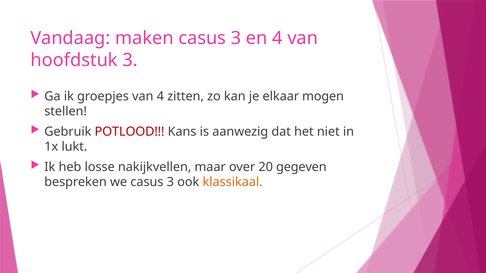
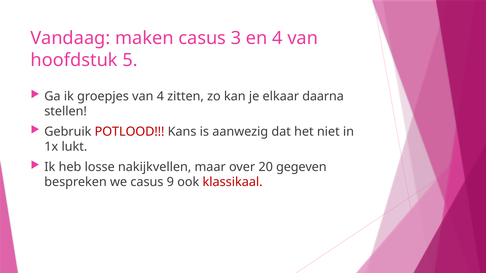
hoofdstuk 3: 3 -> 5
mogen: mogen -> daarna
we casus 3: 3 -> 9
klassikaal colour: orange -> red
